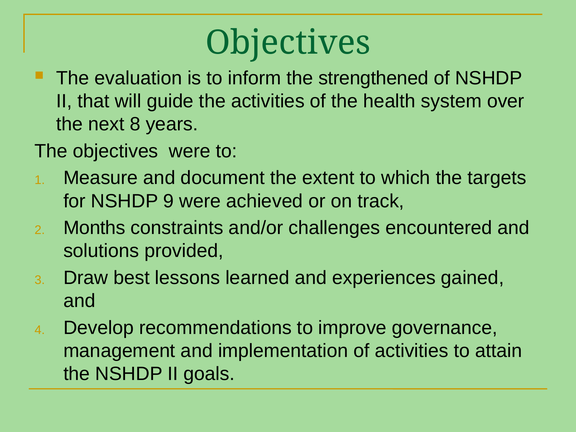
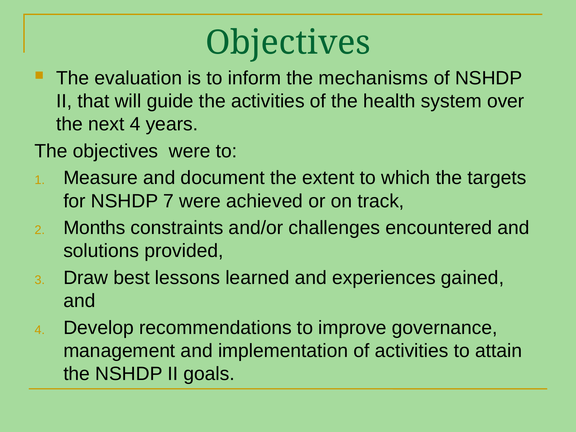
strengthened: strengthened -> mechanisms
next 8: 8 -> 4
9: 9 -> 7
